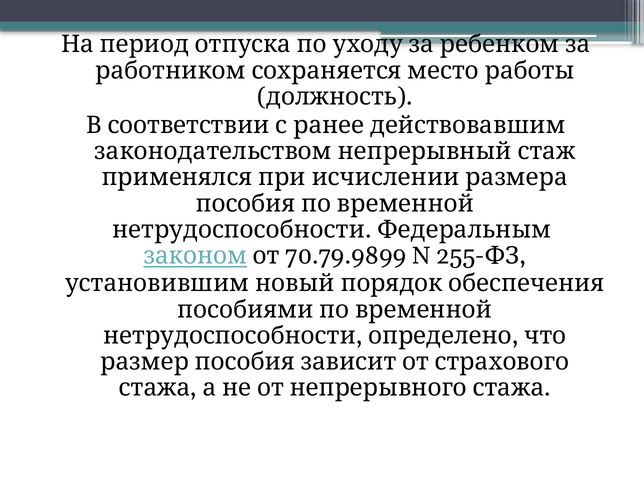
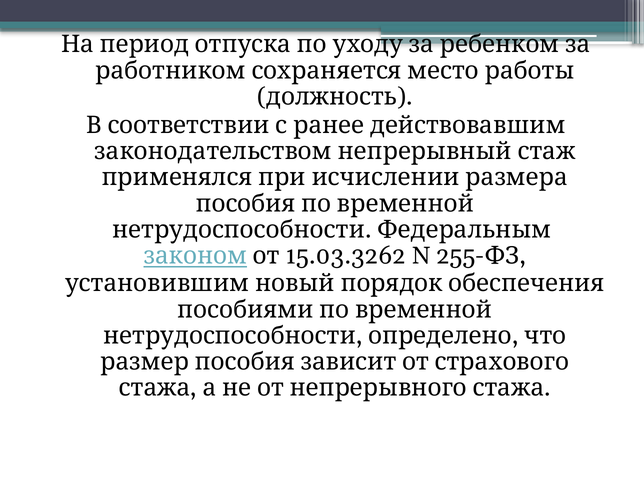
70.79.9899: 70.79.9899 -> 15.03.3262
